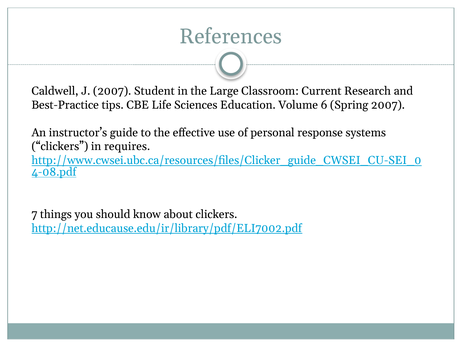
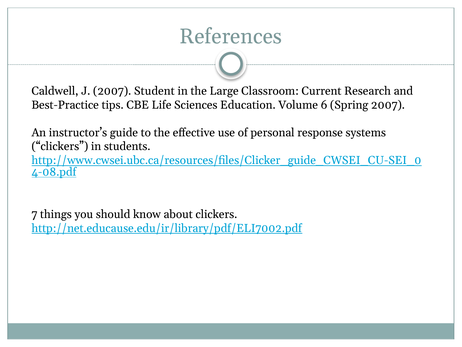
requires: requires -> students
